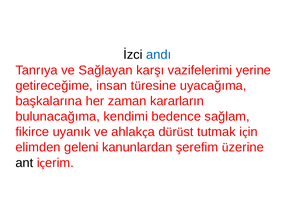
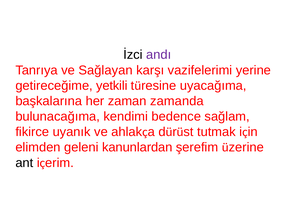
andı colour: blue -> purple
insan: insan -> yetkili
kararların: kararların -> zamanda
